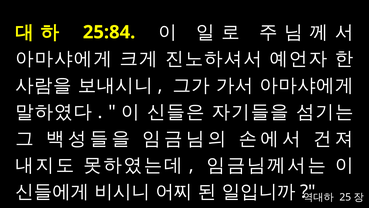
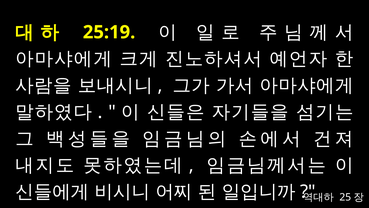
25:84: 25:84 -> 25:19
